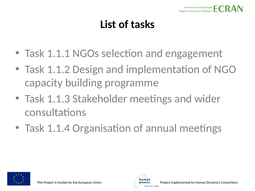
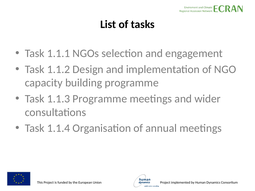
1.1.3 Stakeholder: Stakeholder -> Programme
